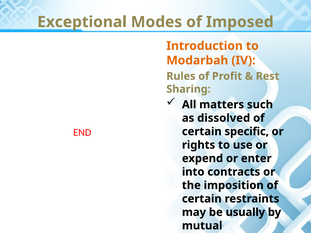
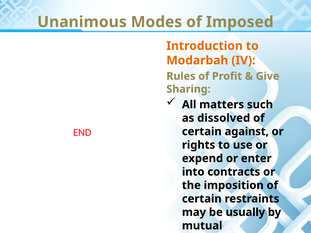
Exceptional: Exceptional -> Unanimous
Rest: Rest -> Give
specific: specific -> against
